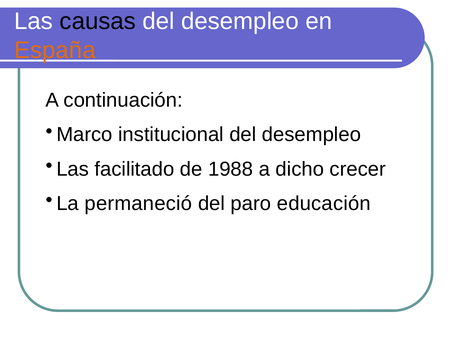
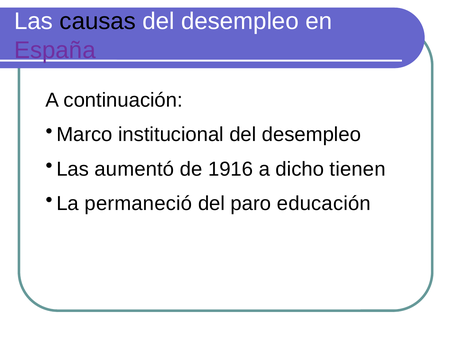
España colour: orange -> purple
facilitado: facilitado -> aumentó
1988: 1988 -> 1916
crecer: crecer -> tienen
